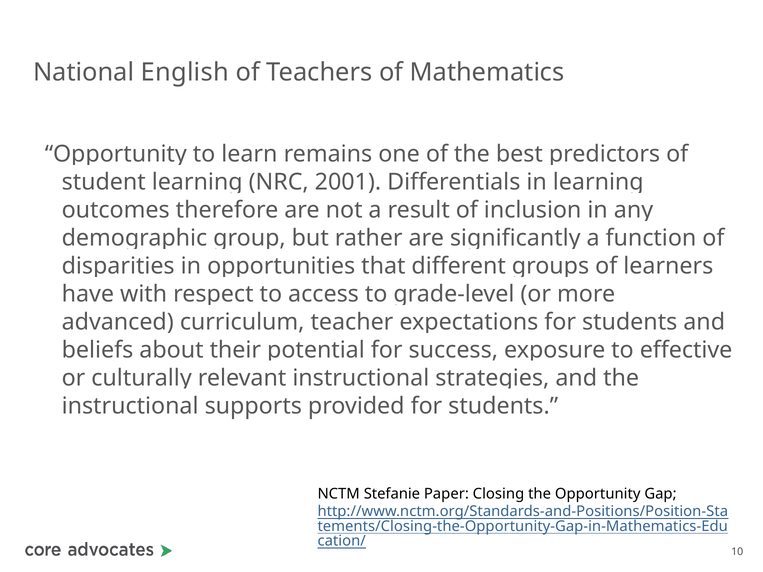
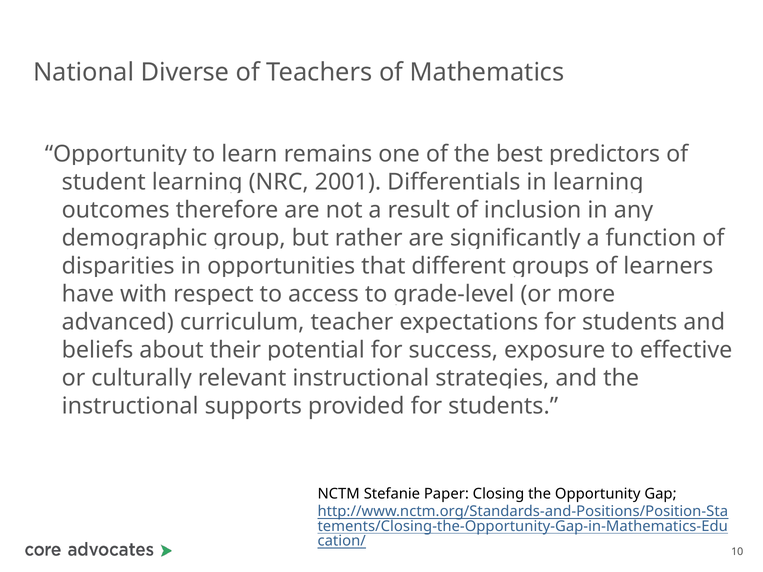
English: English -> Diverse
